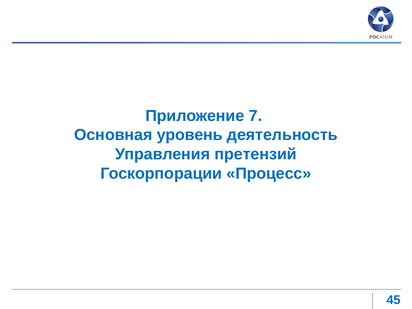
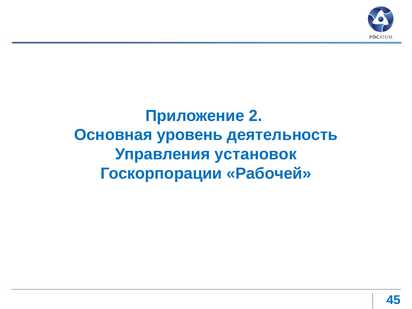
7: 7 -> 2
претензий: претензий -> установок
Процесс: Процесс -> Рабочей
